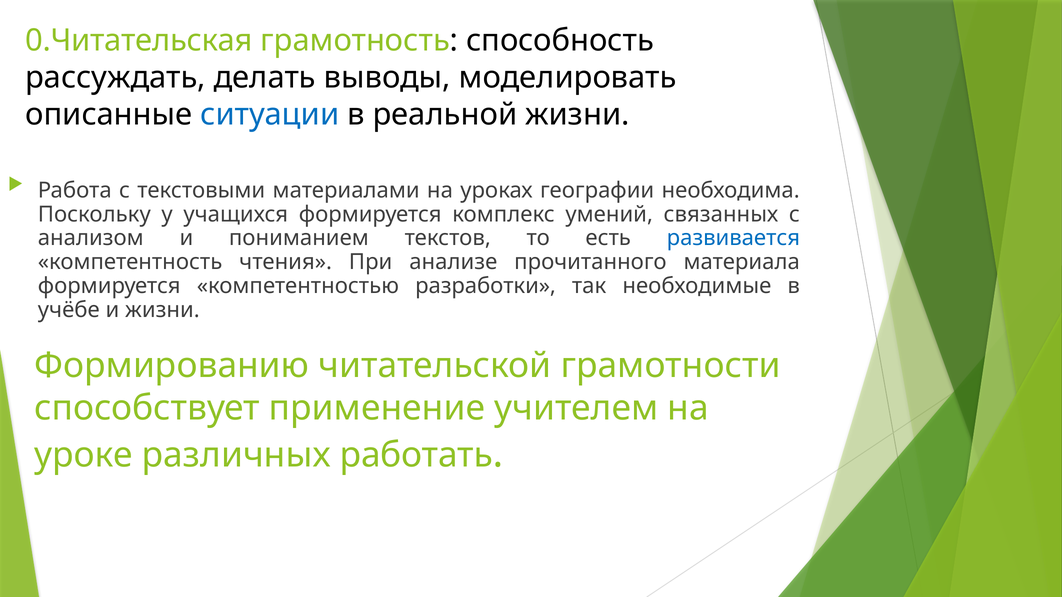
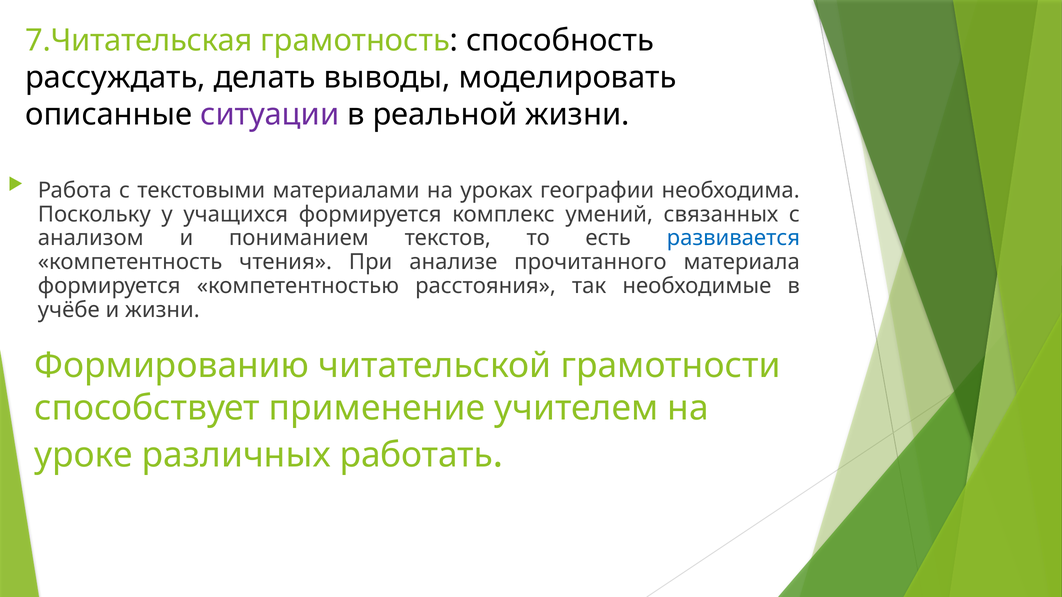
0.Читательская: 0.Читательская -> 7.Читательская
ситуации colour: blue -> purple
разработки: разработки -> расстояния
